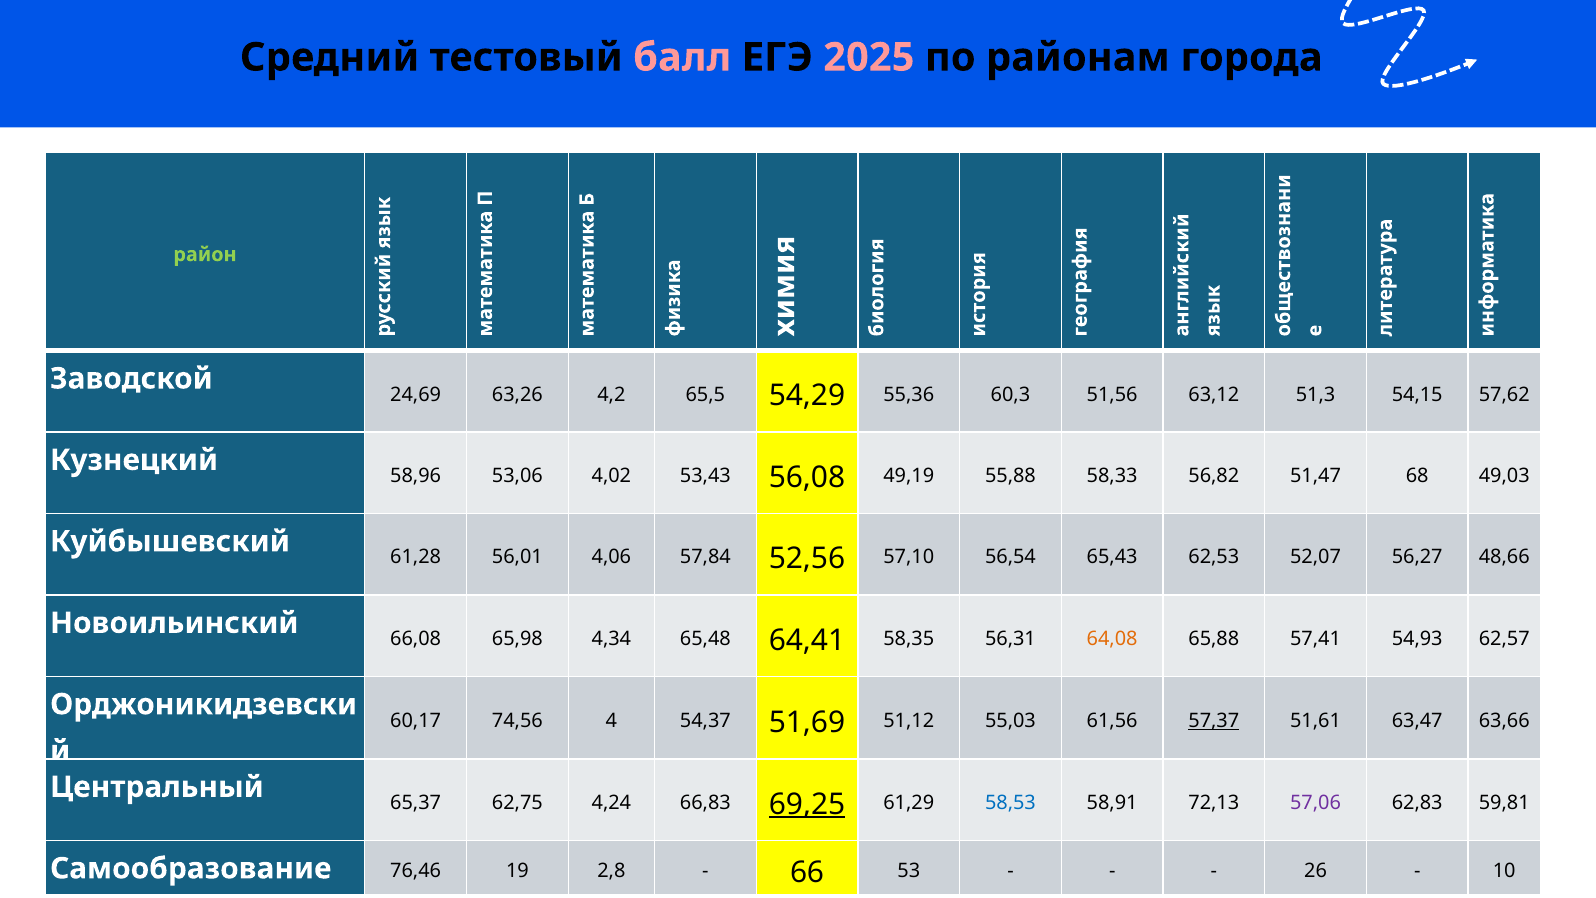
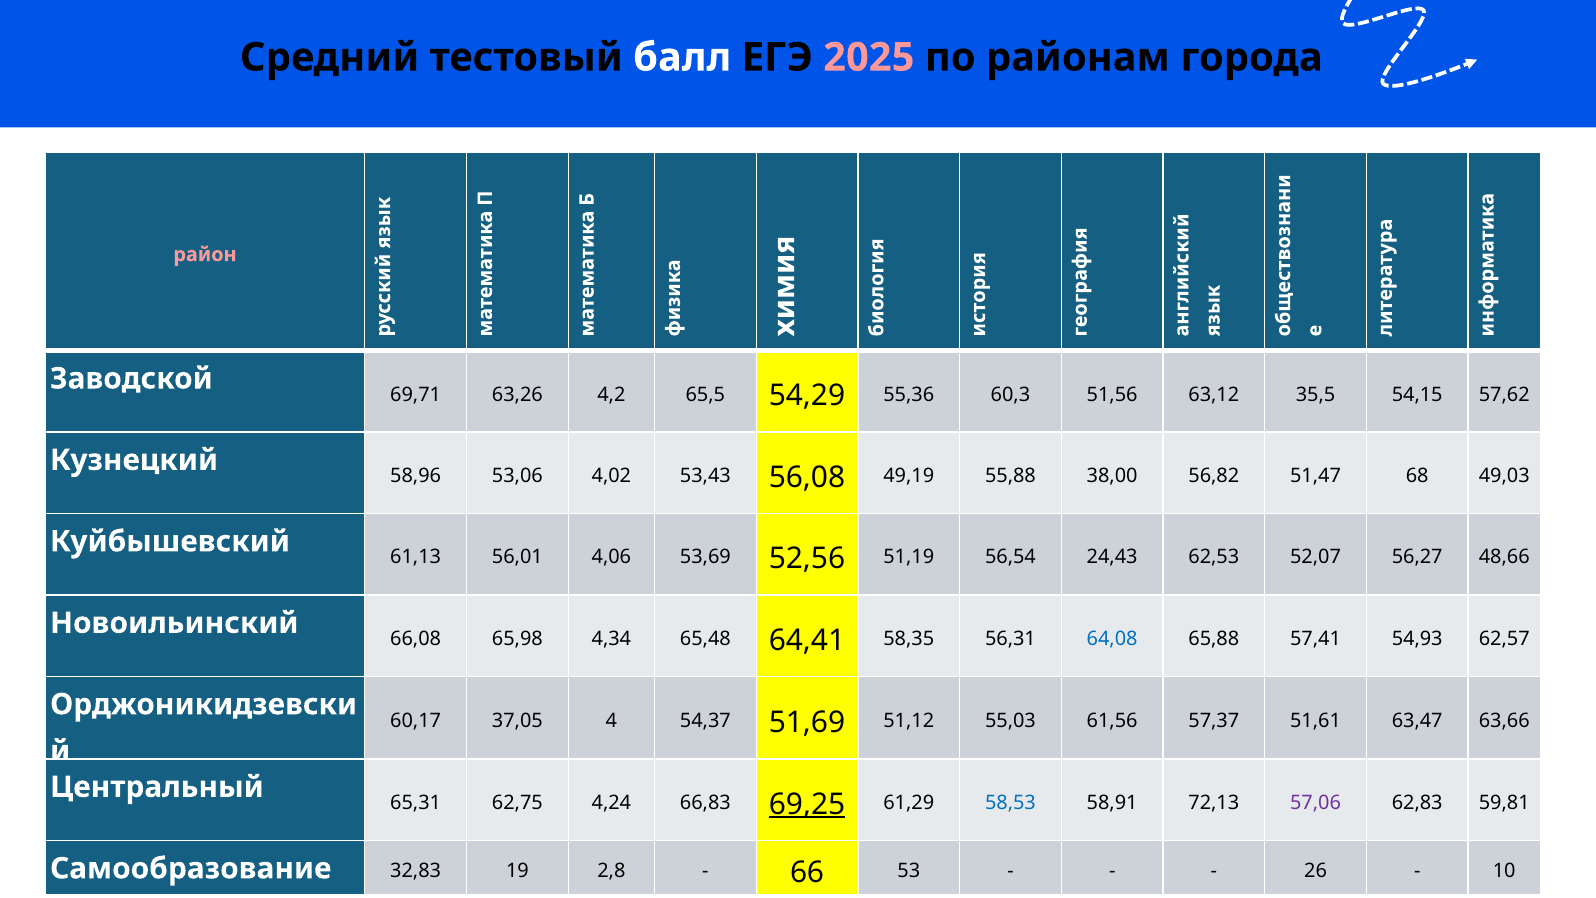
балл colour: pink -> white
район colour: light green -> pink
24,69: 24,69 -> 69,71
51,3: 51,3 -> 35,5
58,33: 58,33 -> 38,00
61,28: 61,28 -> 61,13
57,84: 57,84 -> 53,69
57,10: 57,10 -> 51,19
65,43: 65,43 -> 24,43
64,08 colour: orange -> blue
74,56: 74,56 -> 37,05
57,37 underline: present -> none
65,37: 65,37 -> 65,31
76,46: 76,46 -> 32,83
